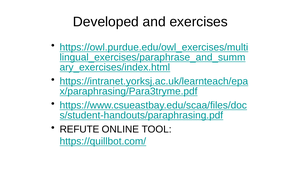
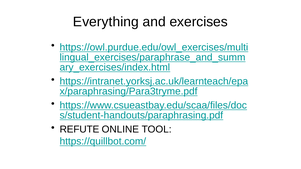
Developed: Developed -> Everything
